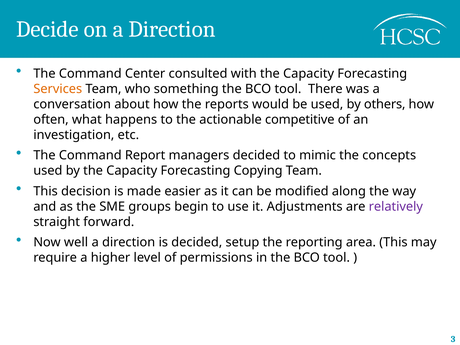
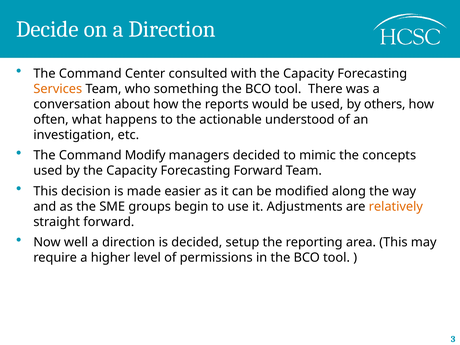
competitive: competitive -> understood
Report: Report -> Modify
Forecasting Copying: Copying -> Forward
relatively colour: purple -> orange
